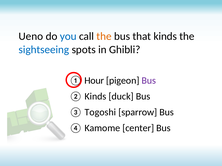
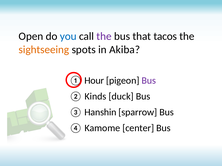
Ueno: Ueno -> Open
the at (104, 36) colour: orange -> purple
that kinds: kinds -> tacos
sightseeing colour: blue -> orange
Ghibli: Ghibli -> Akiba
Togoshi: Togoshi -> Hanshin
